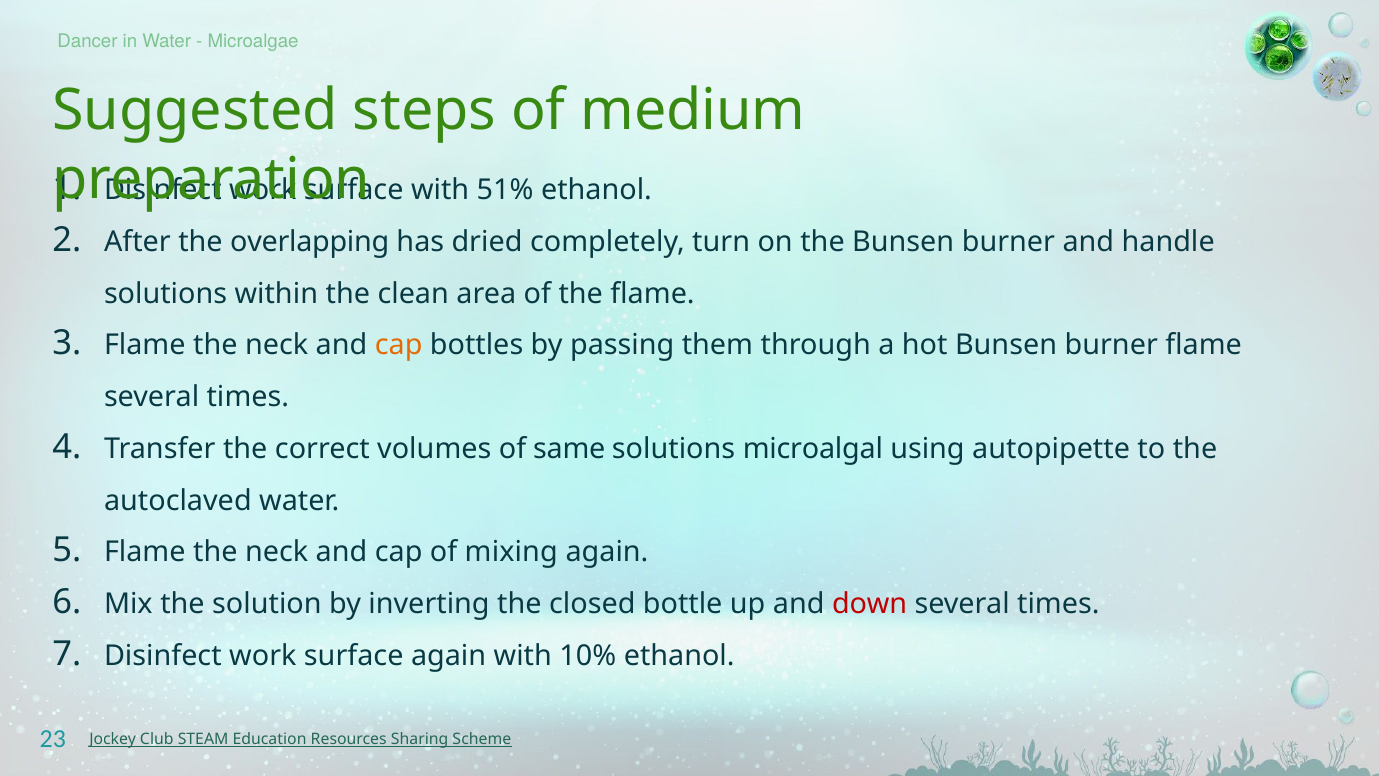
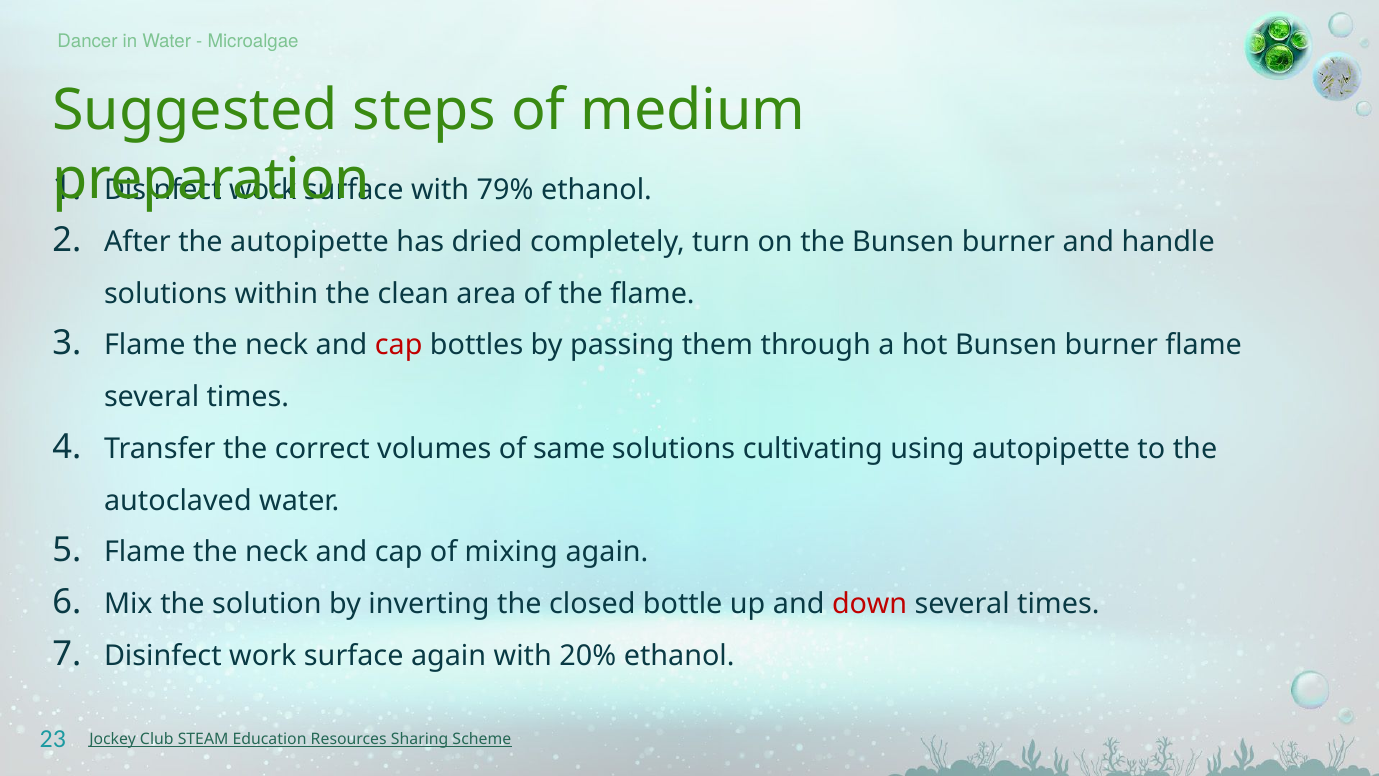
51%: 51% -> 79%
the overlapping: overlapping -> autopipette
cap at (399, 345) colour: orange -> red
microalgal: microalgal -> cultivating
10%: 10% -> 20%
